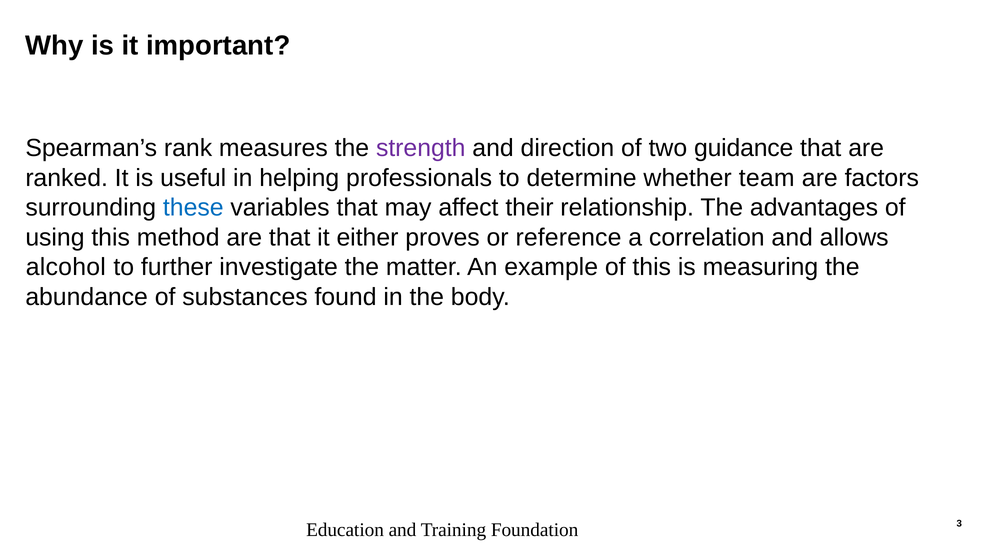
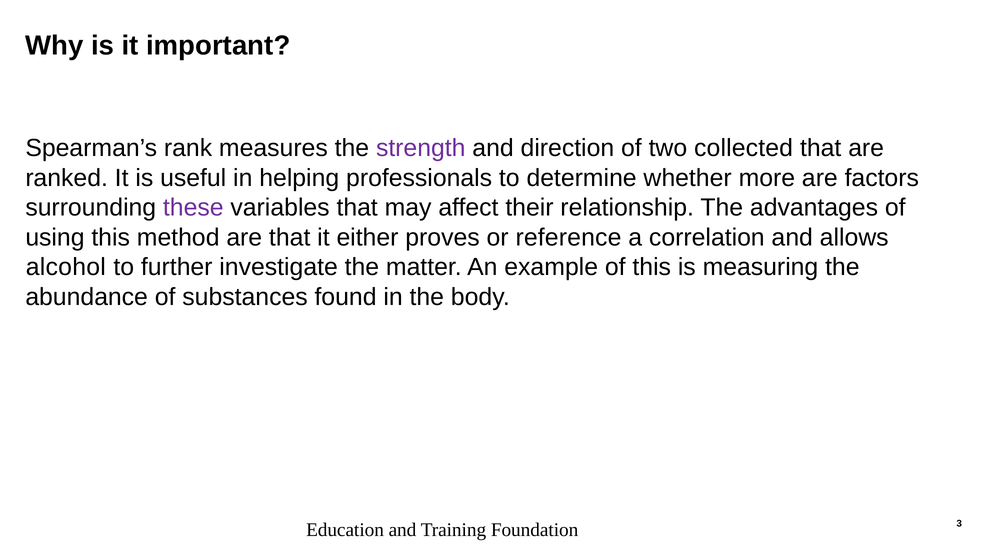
guidance: guidance -> collected
team: team -> more
these colour: blue -> purple
